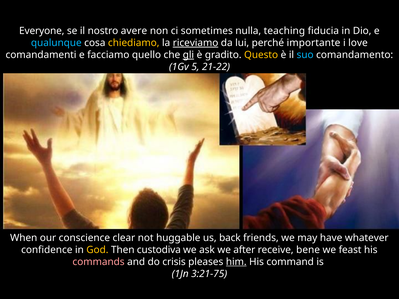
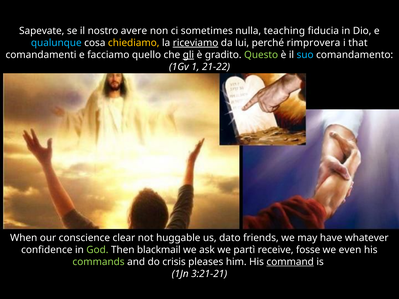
Everyone: Everyone -> Sapevate
importante: importante -> rimprovera
love: love -> that
Questo colour: yellow -> light green
5: 5 -> 1
back: back -> dato
God colour: yellow -> light green
custodiva: custodiva -> blackmail
after: after -> partì
bene: bene -> fosse
feast: feast -> even
commands colour: pink -> light green
him underline: present -> none
command underline: none -> present
3:21-75: 3:21-75 -> 3:21-21
